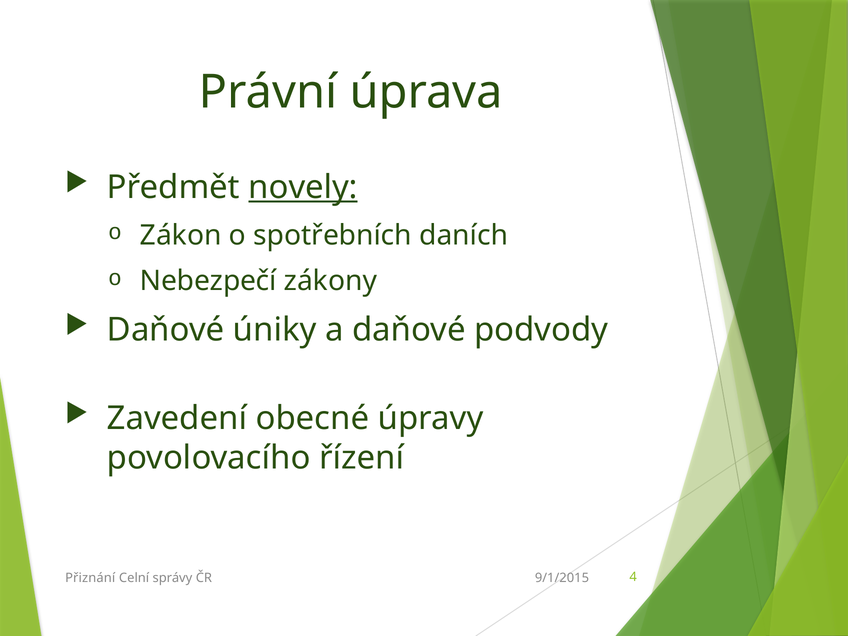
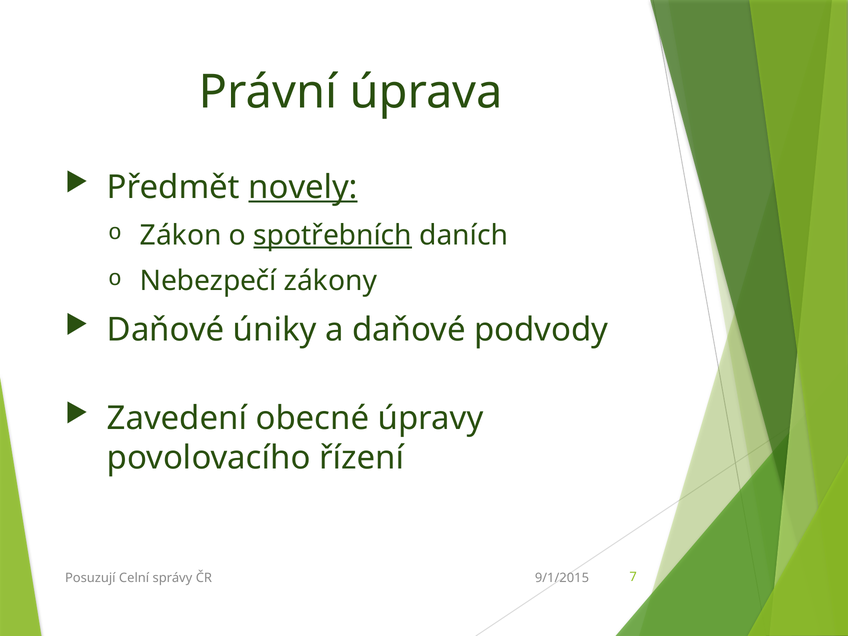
spotřebních underline: none -> present
Přiznání: Přiznání -> Posuzují
4: 4 -> 7
